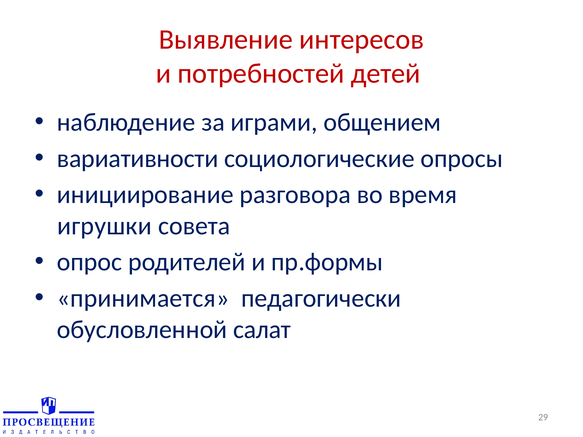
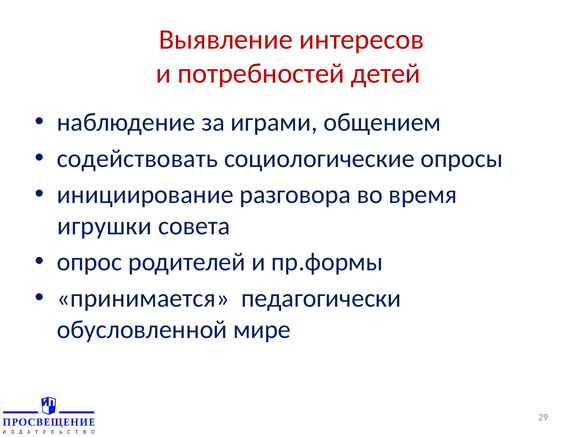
вариативности: вариативности -> содействовать
салат: салат -> мире
